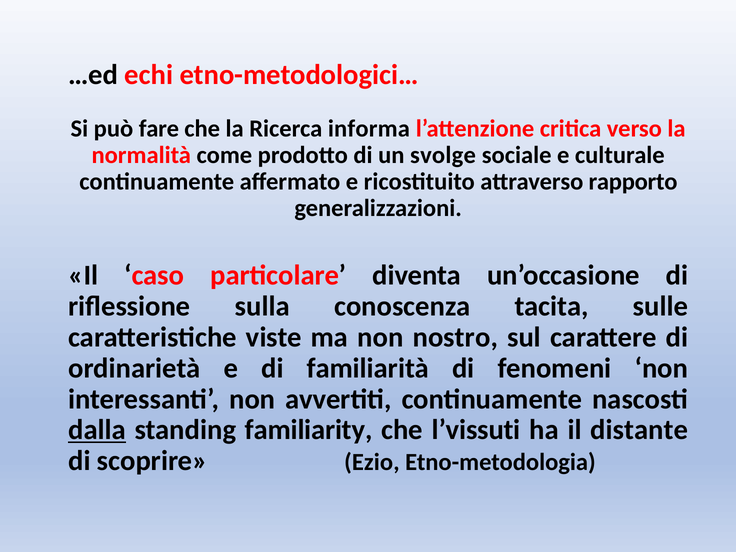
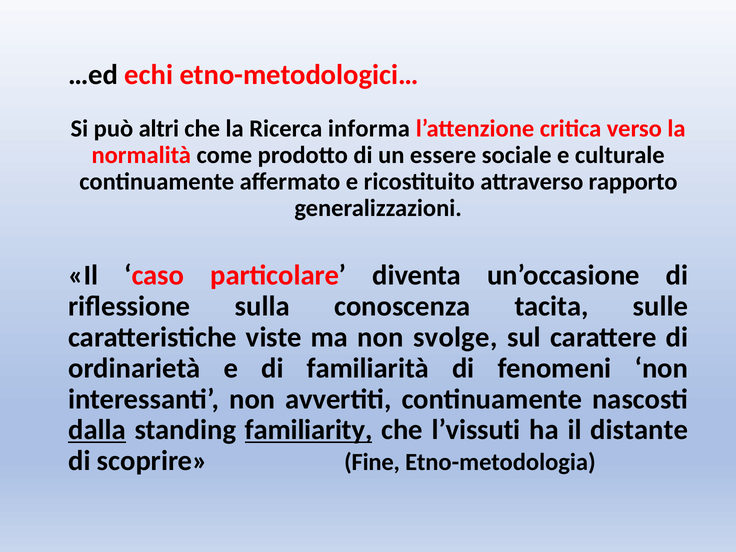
fare: fare -> altri
svolge: svolge -> essere
nostro: nostro -> svolge
familiarity underline: none -> present
Ezio: Ezio -> Fine
